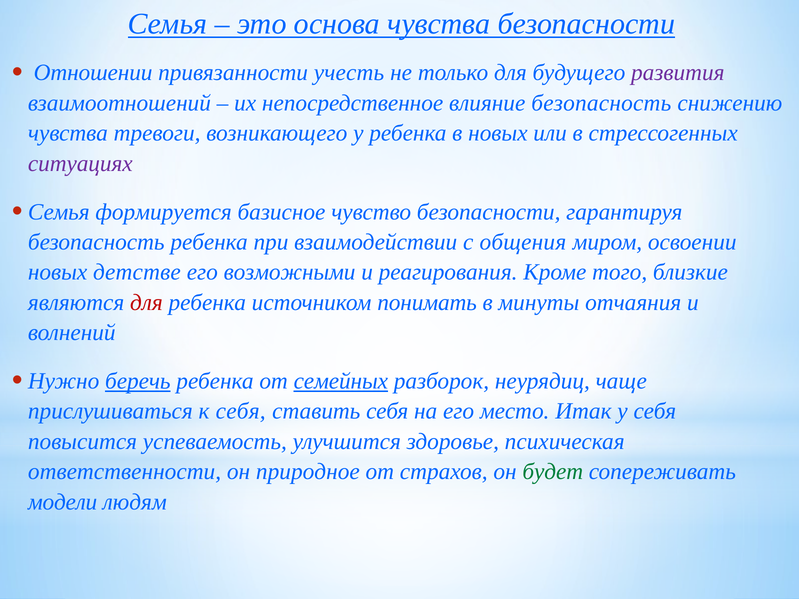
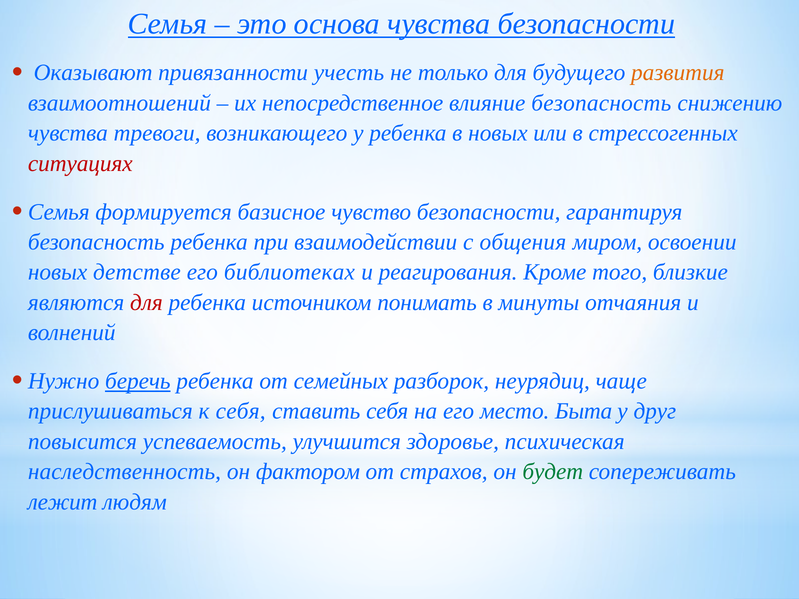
Отношении: Отношении -> Оказывают
развития colour: purple -> orange
ситуациях colour: purple -> red
возможными: возможными -> библиотеках
семейных underline: present -> none
Итак: Итак -> Быта
у себя: себя -> друг
ответственности: ответственности -> наследственность
природное: природное -> фактором
модели: модели -> лежит
